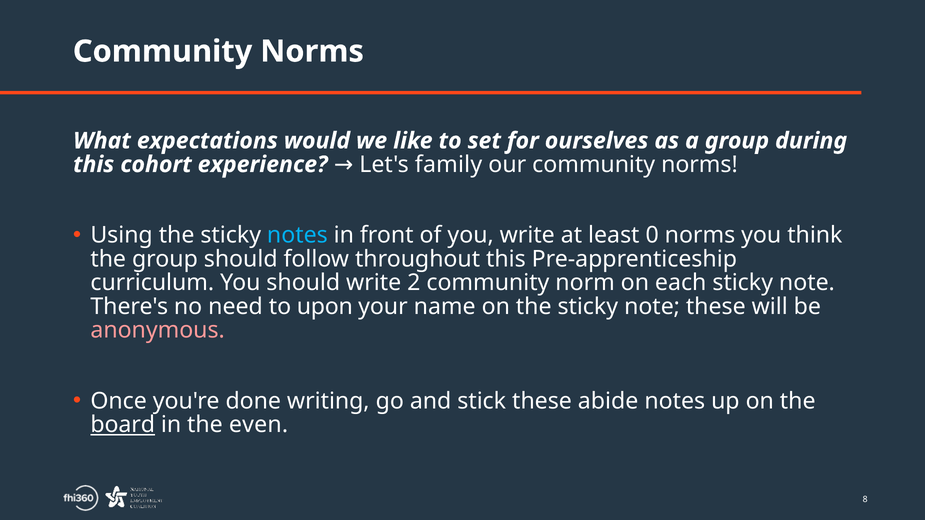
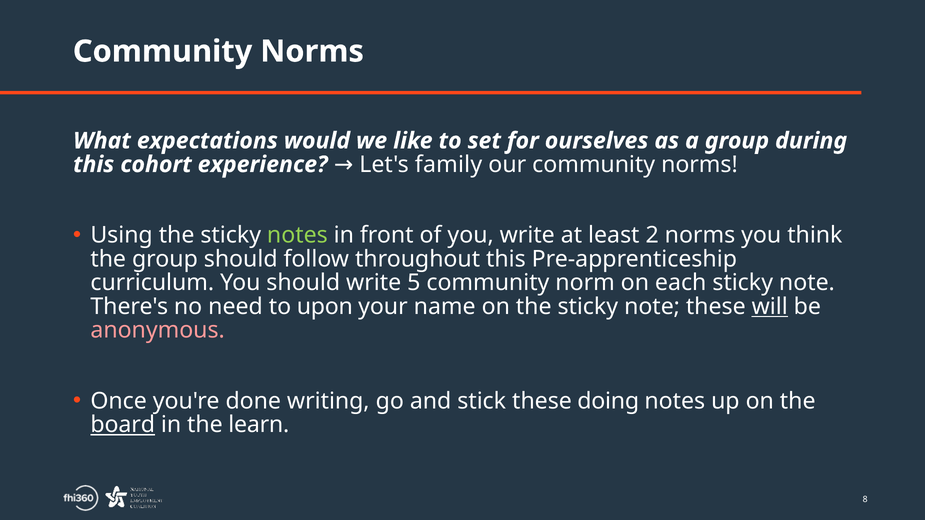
notes at (297, 235) colour: light blue -> light green
0: 0 -> 2
2: 2 -> 5
will underline: none -> present
abide: abide -> doing
even: even -> learn
